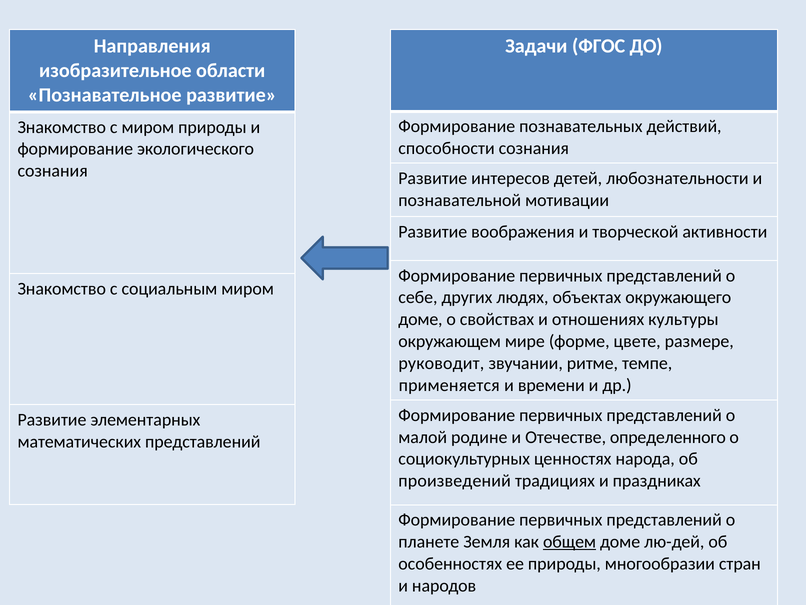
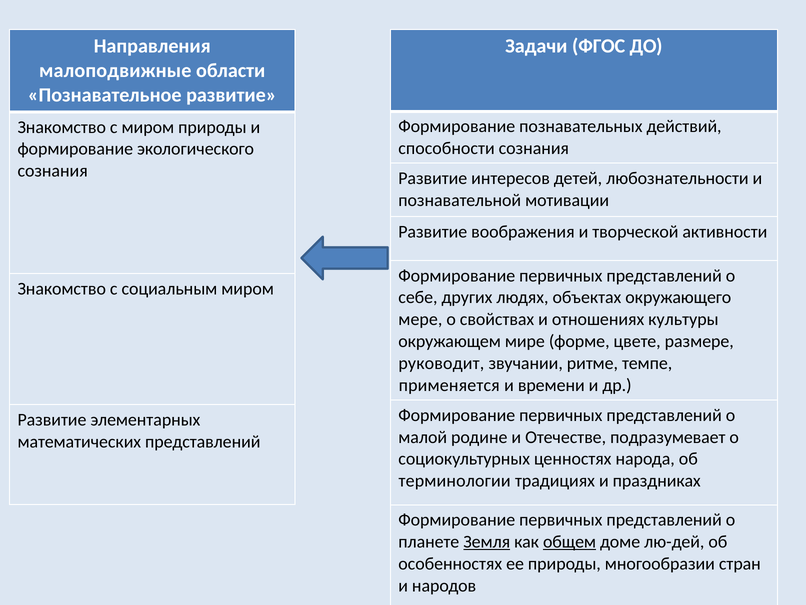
изобразительное: изобразительное -> малоподвижные
доме at (420, 319): доме -> мере
определенного: определенного -> подразумевает
произведений: произведений -> терминологии
Земля underline: none -> present
